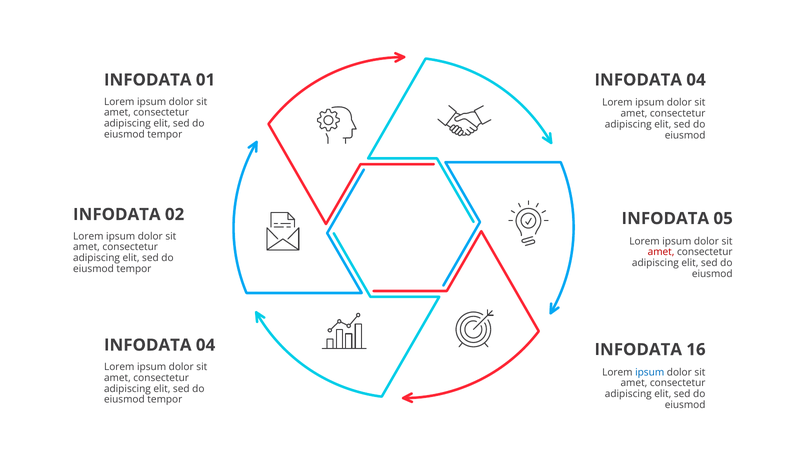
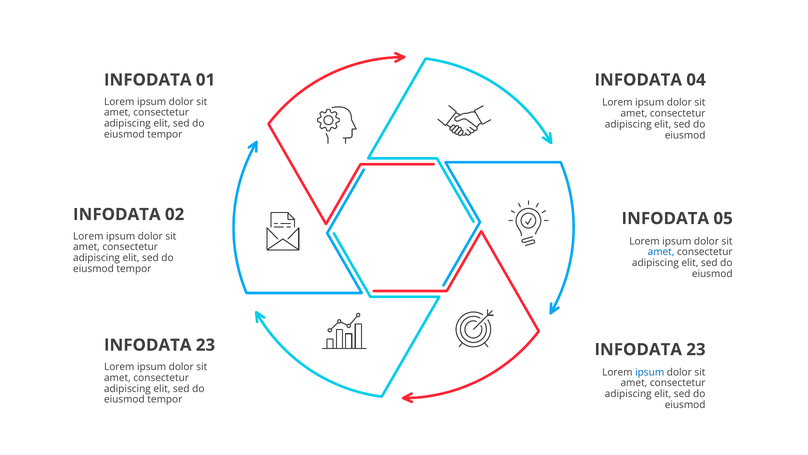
amet at (661, 252) colour: red -> blue
04 at (206, 345): 04 -> 23
16 at (696, 349): 16 -> 23
